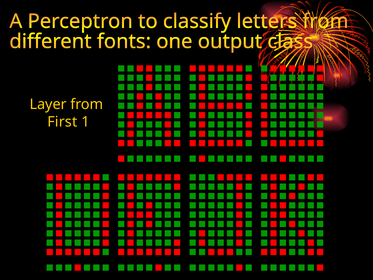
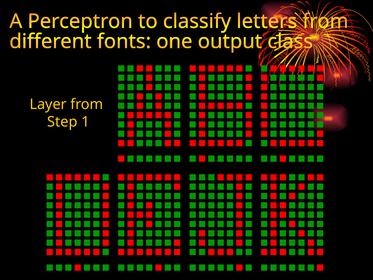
First: First -> Step
